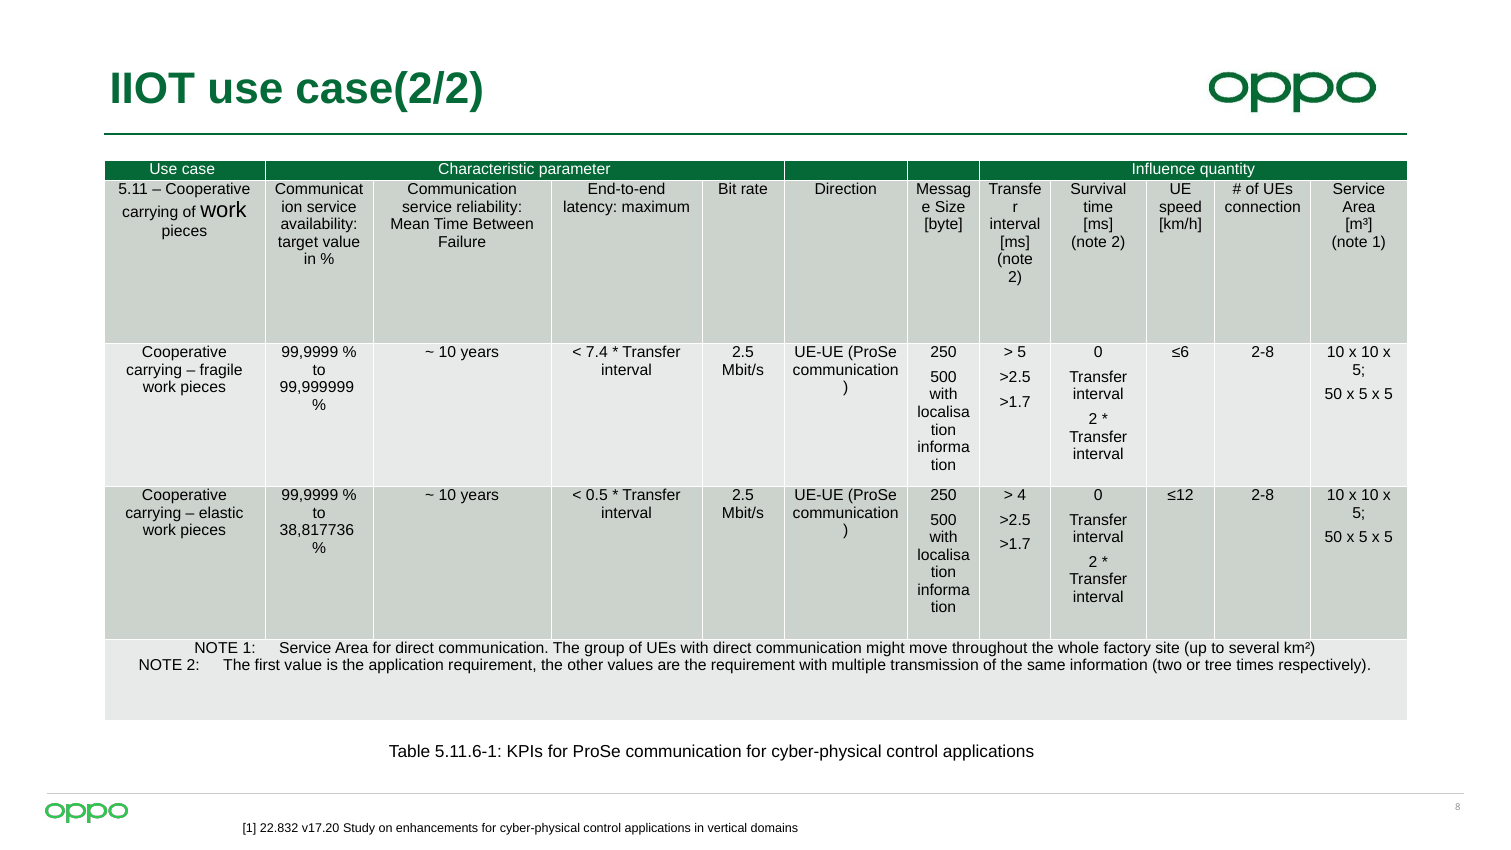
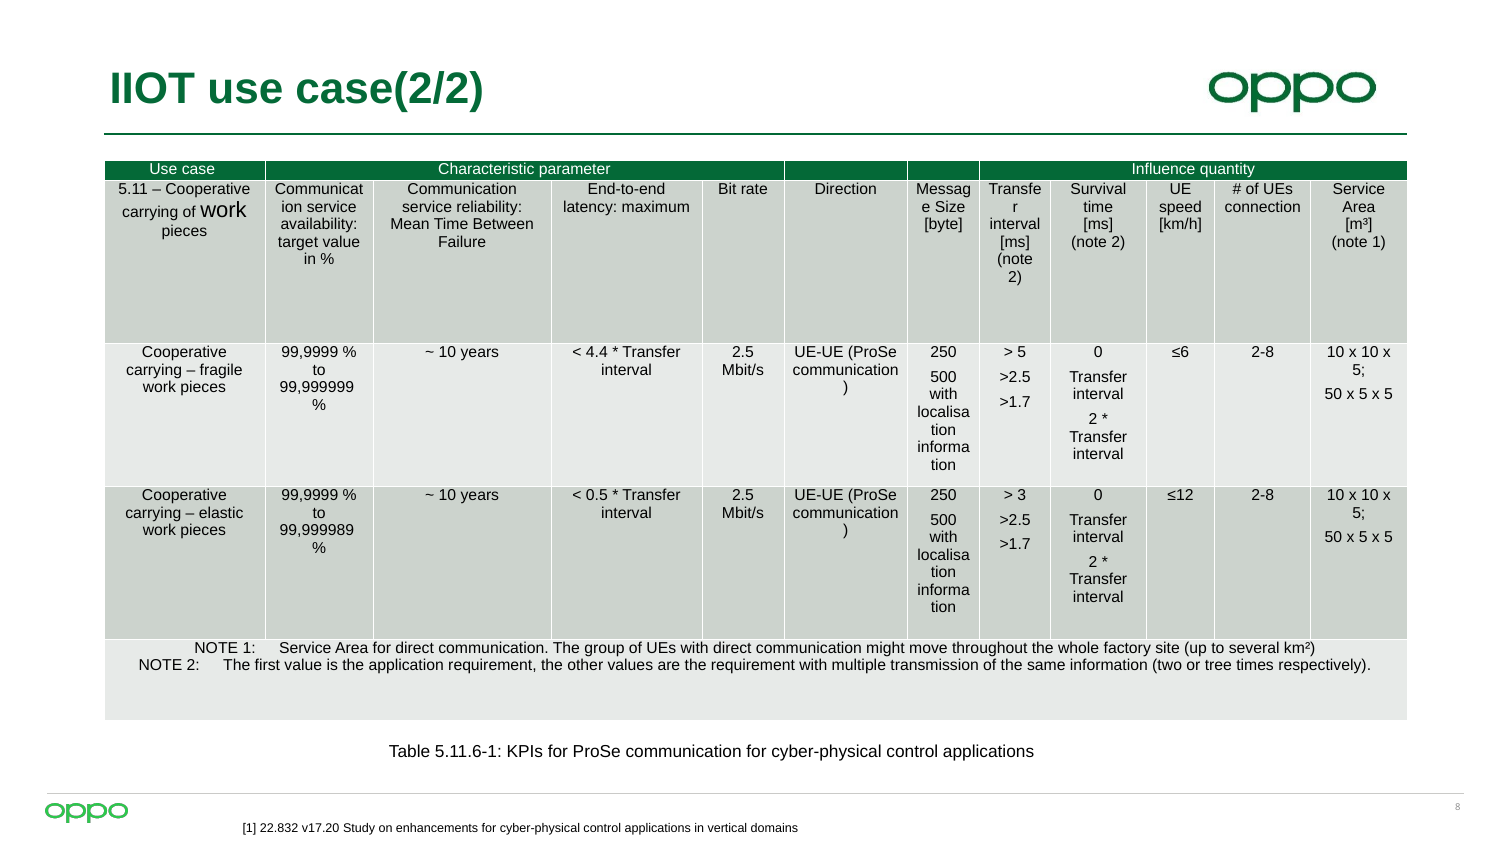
7.4: 7.4 -> 4.4
4: 4 -> 3
38,817736: 38,817736 -> 99,999989
